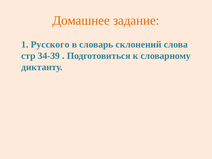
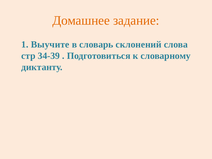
Русского: Русского -> Выучите
